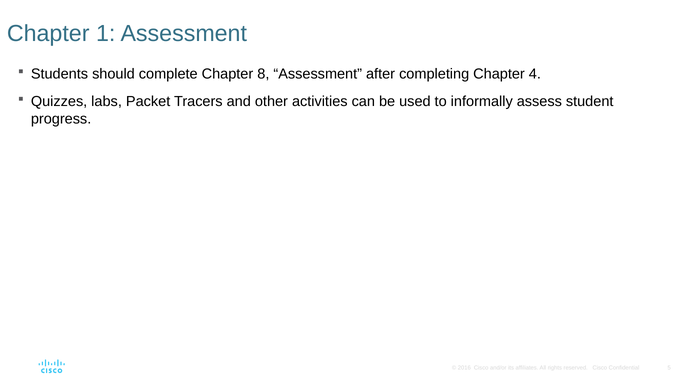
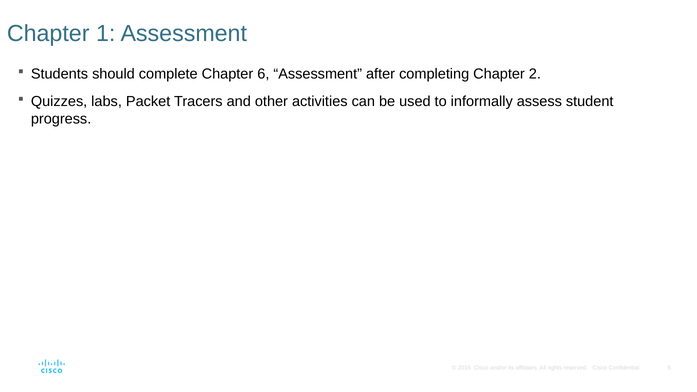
8: 8 -> 6
4: 4 -> 2
